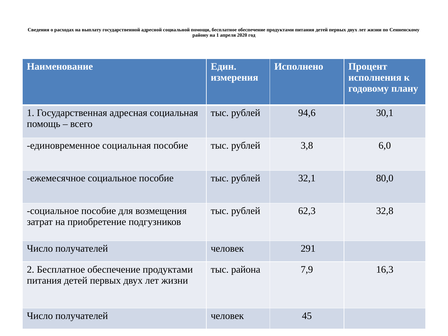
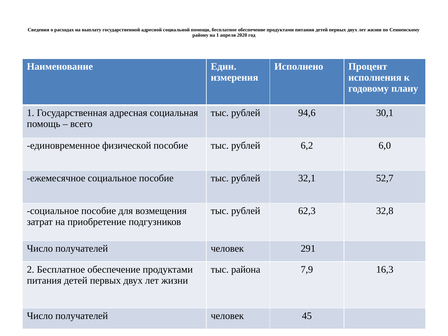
единовременное социальная: социальная -> физической
3,8: 3,8 -> 6,2
80,0: 80,0 -> 52,7
